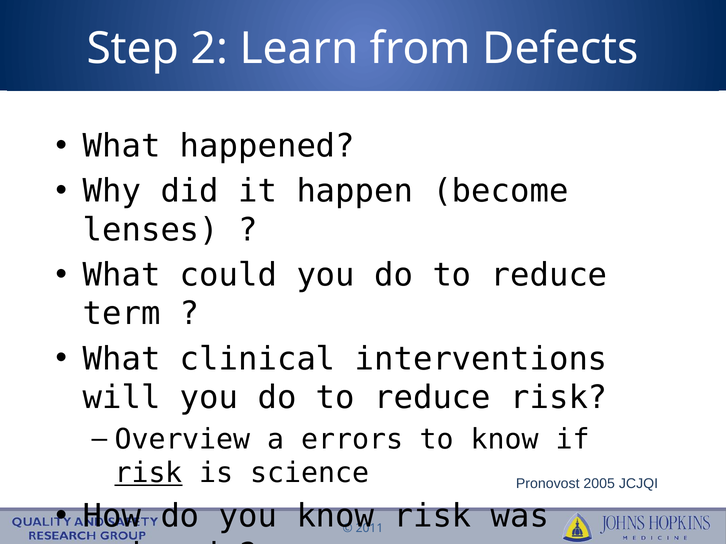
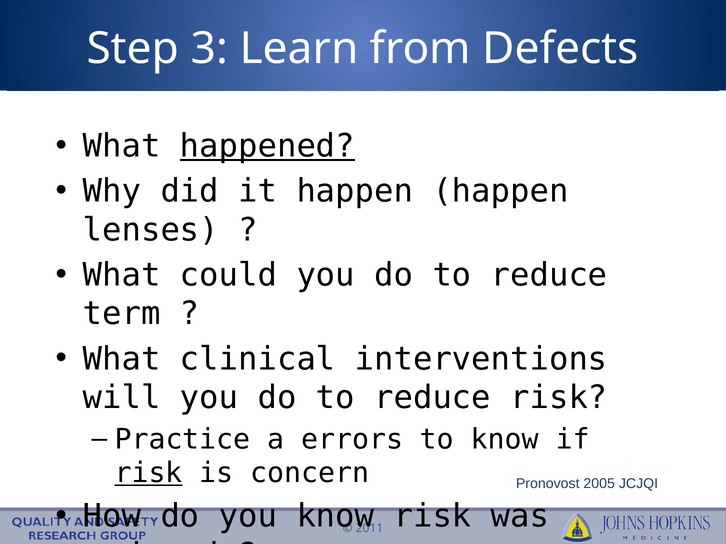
2: 2 -> 3
happened underline: none -> present
happen become: become -> happen
Overview: Overview -> Practice
science: science -> concern
